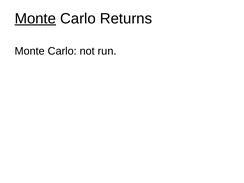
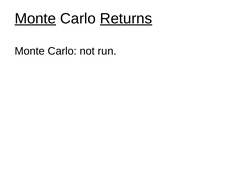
Returns underline: none -> present
